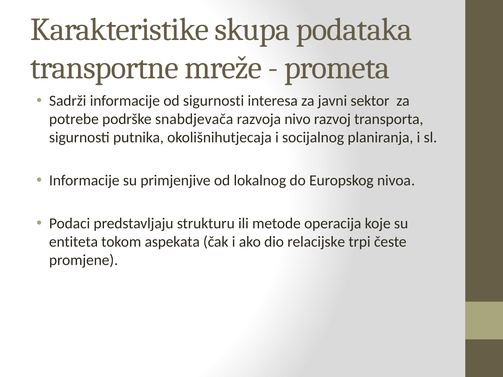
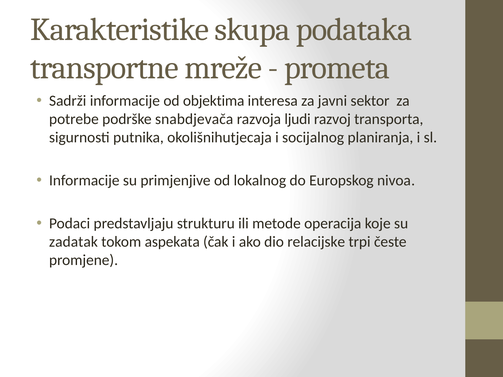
od sigurnosti: sigurnosti -> objektima
nivo: nivo -> ljudi
entiteta: entiteta -> zadatak
